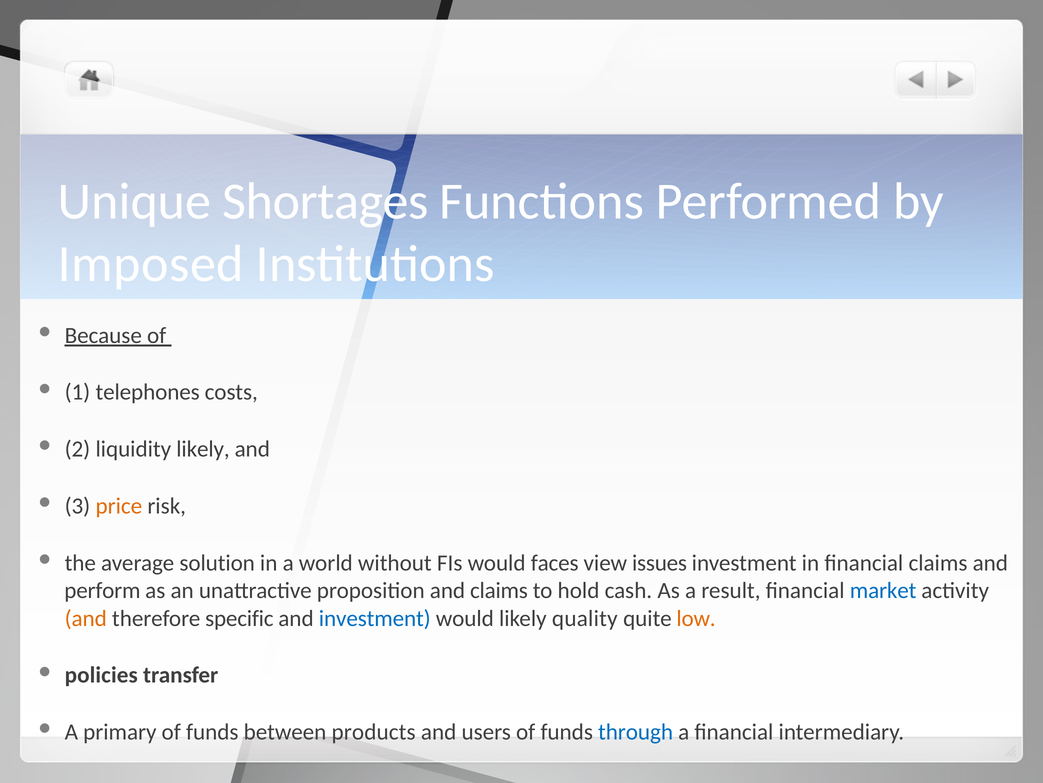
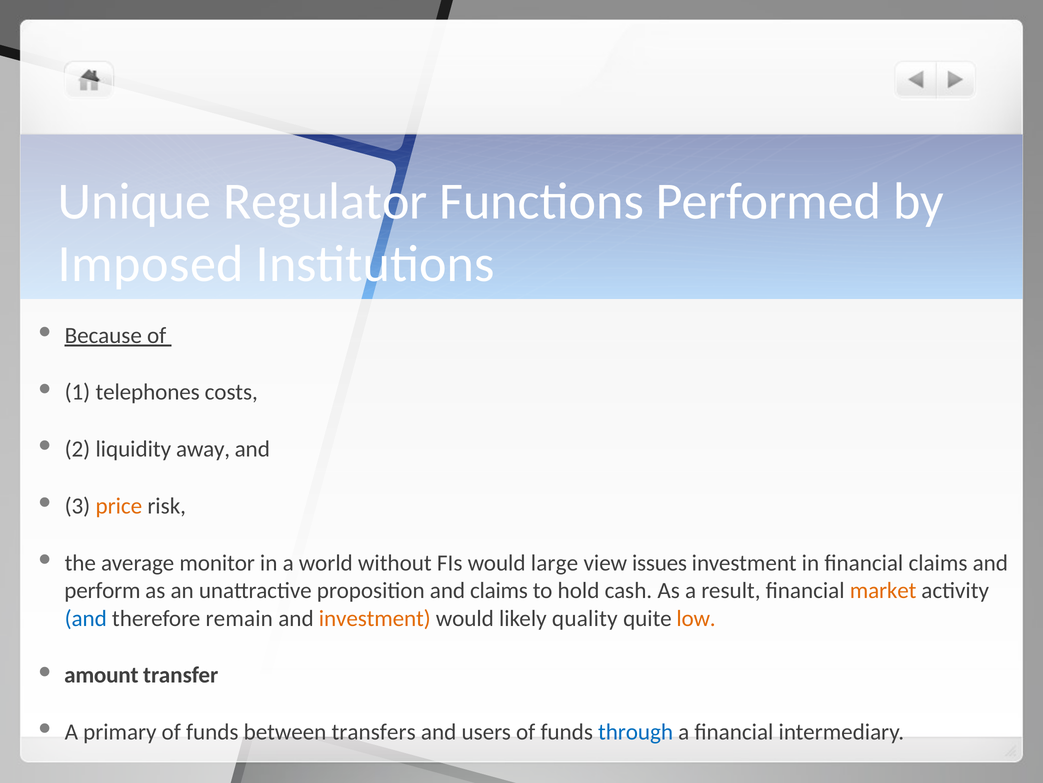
Shortages: Shortages -> Regulator
liquidity likely: likely -> away
solution: solution -> monitor
faces: faces -> large
market colour: blue -> orange
and at (86, 618) colour: orange -> blue
specific: specific -> remain
investment at (375, 618) colour: blue -> orange
policies: policies -> amount
products: products -> transfers
